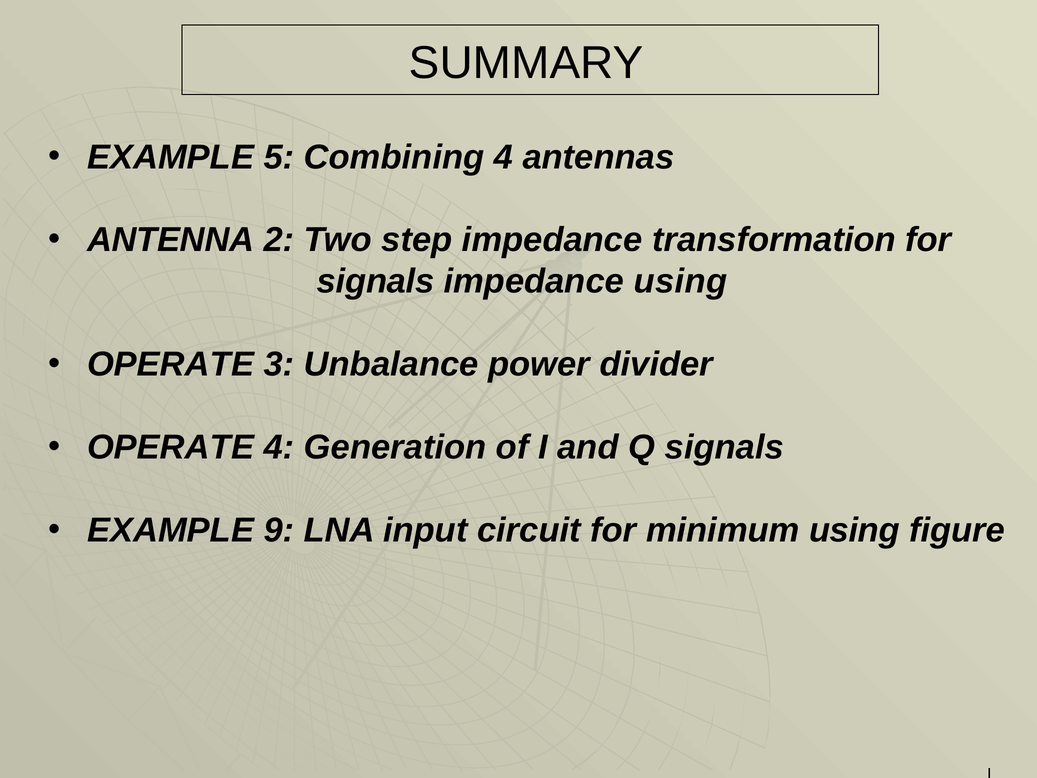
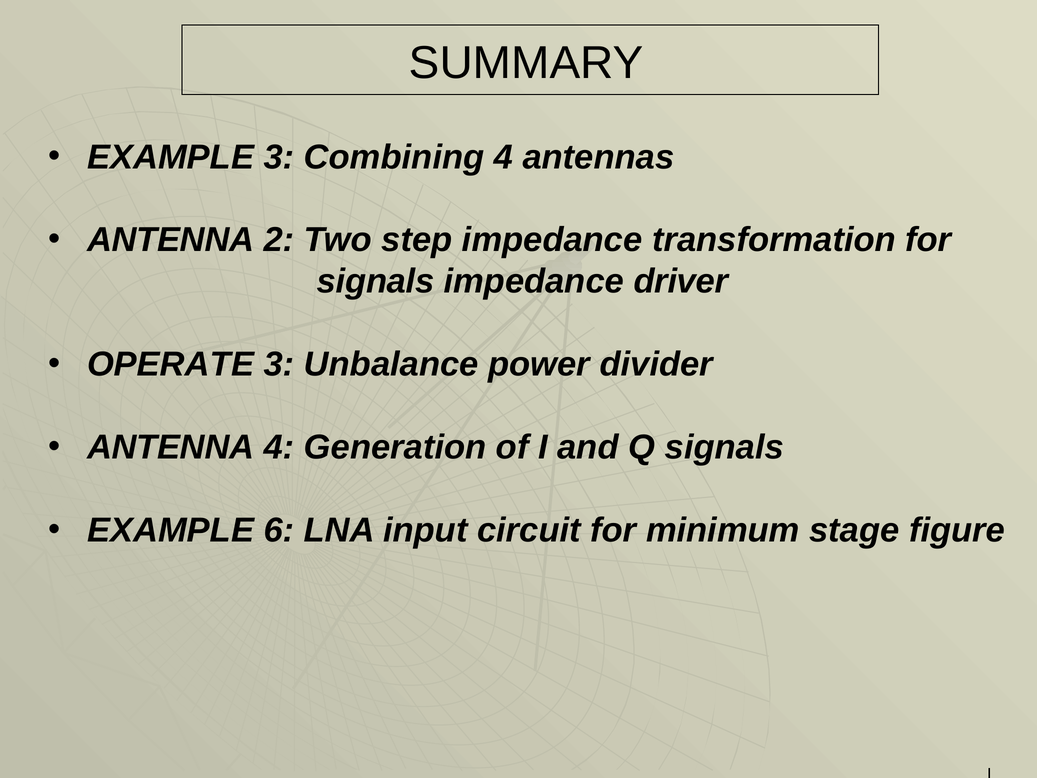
EXAMPLE 5: 5 -> 3
impedance using: using -> driver
OPERATE at (171, 447): OPERATE -> ANTENNA
9: 9 -> 6
minimum using: using -> stage
